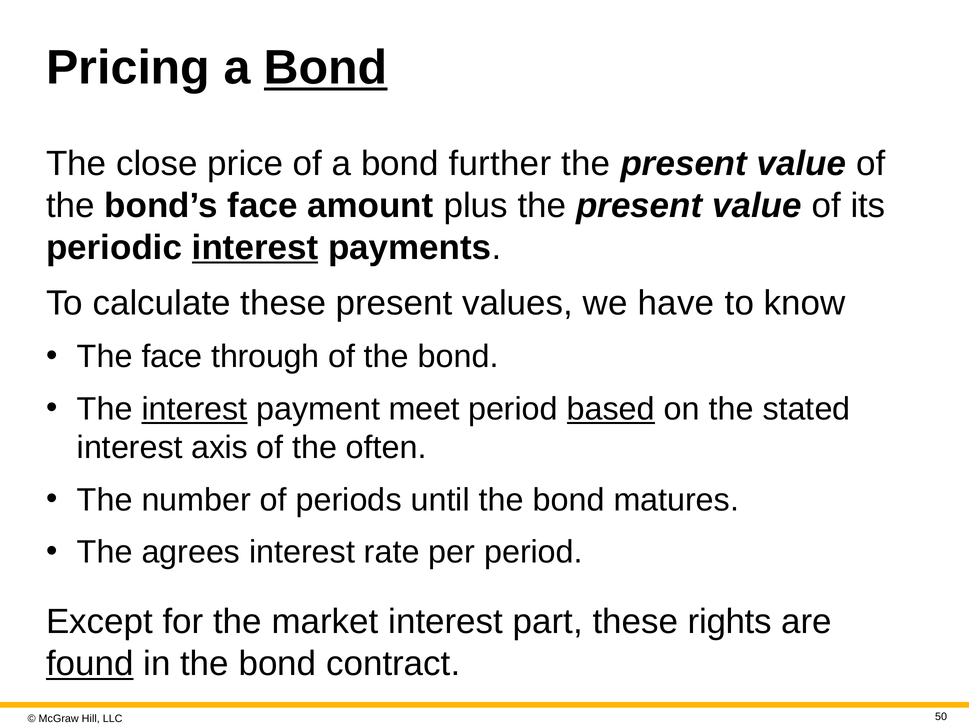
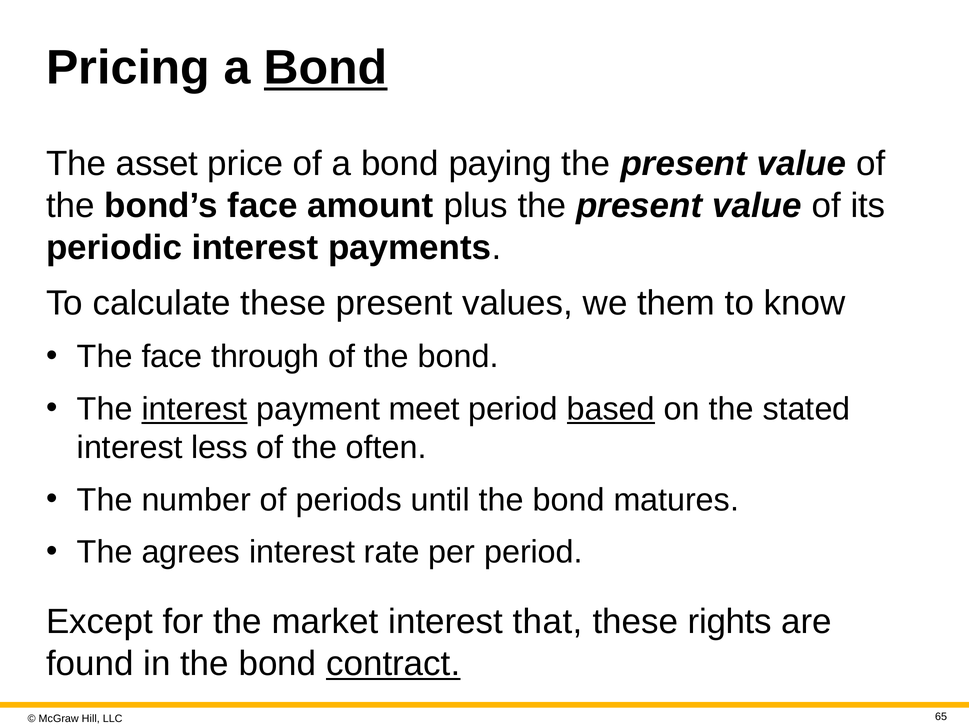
close: close -> asset
further: further -> paying
interest at (255, 247) underline: present -> none
have: have -> them
axis: axis -> less
part: part -> that
found underline: present -> none
contract underline: none -> present
50: 50 -> 65
